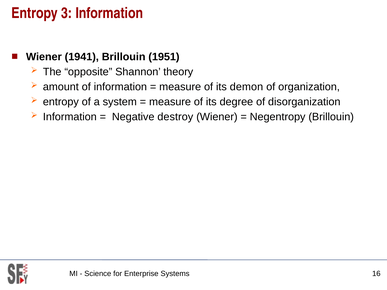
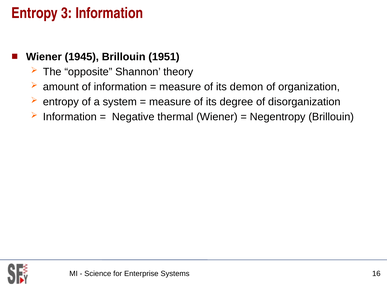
1941: 1941 -> 1945
destroy: destroy -> thermal
